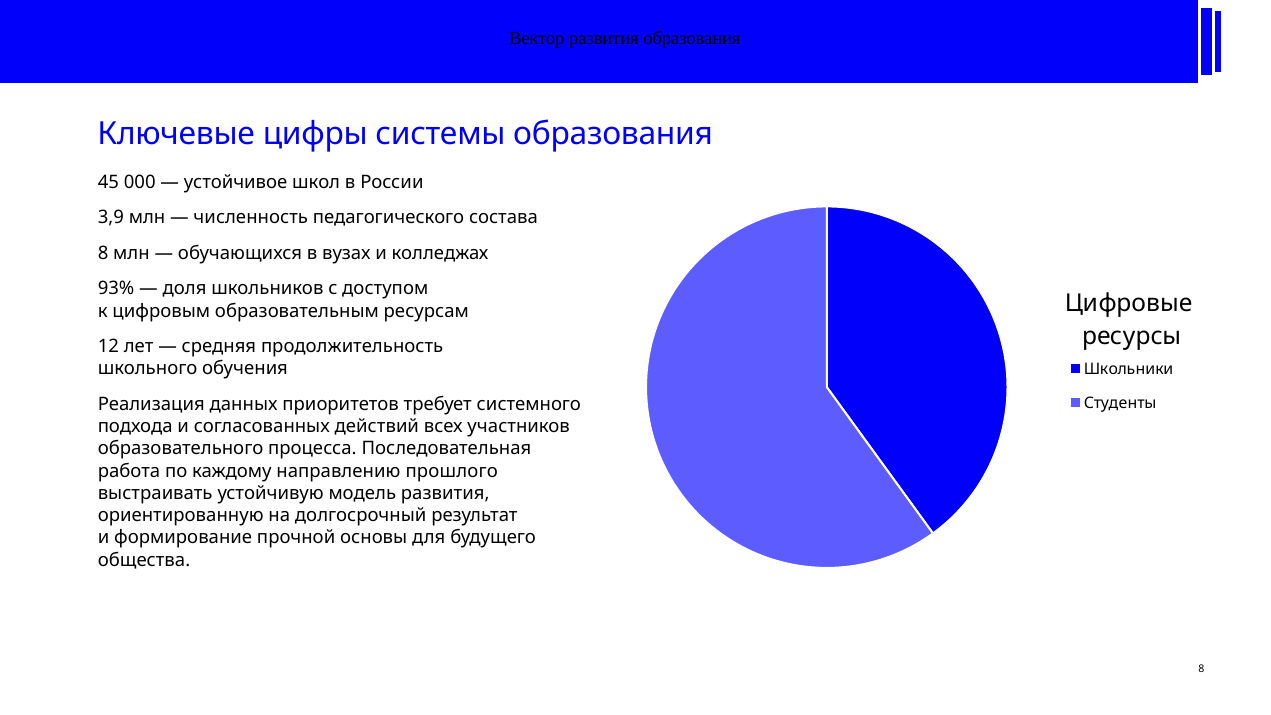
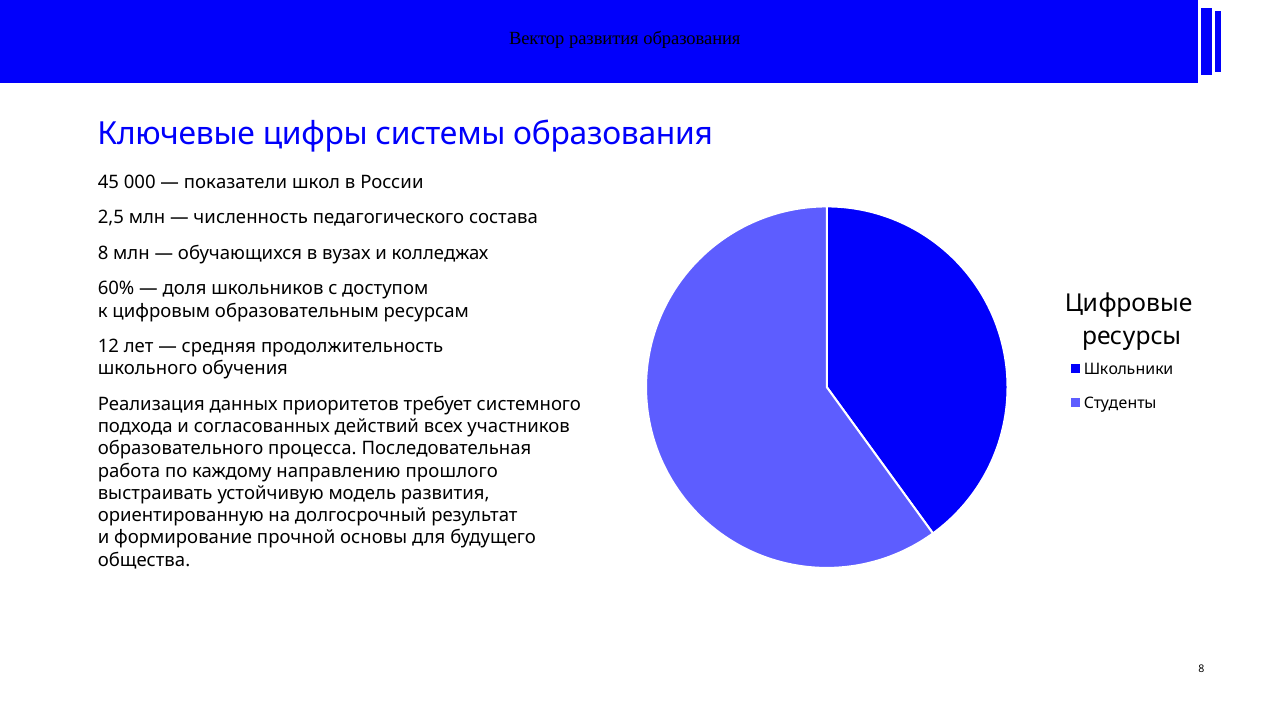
устойчивое: устойчивое -> показатели
3,9: 3,9 -> 2,5
93%: 93% -> 60%
